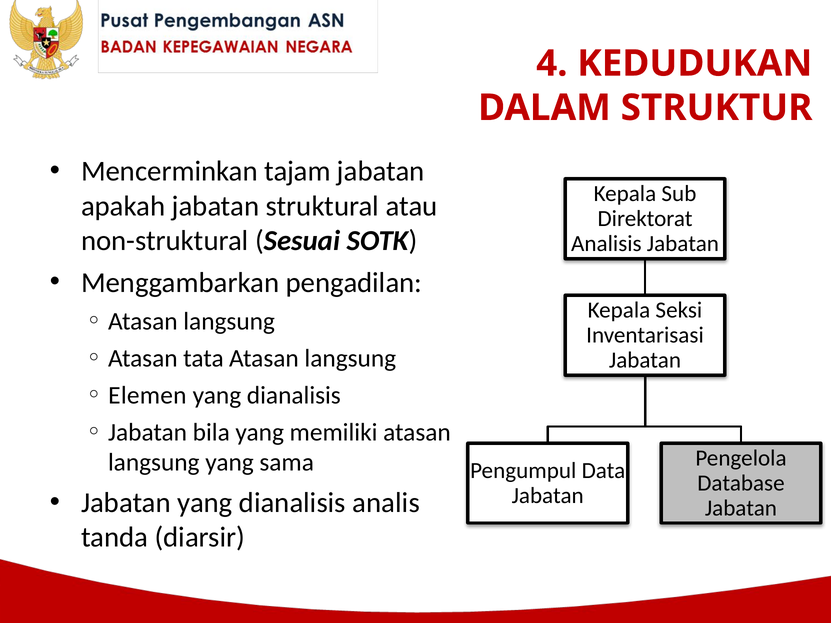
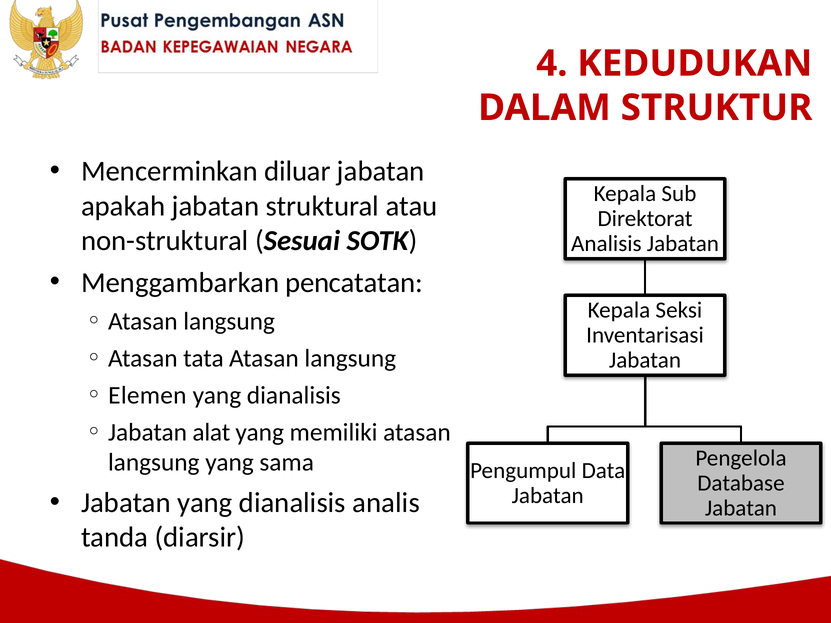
tajam: tajam -> diluar
pengadilan: pengadilan -> pencatatan
bila: bila -> alat
